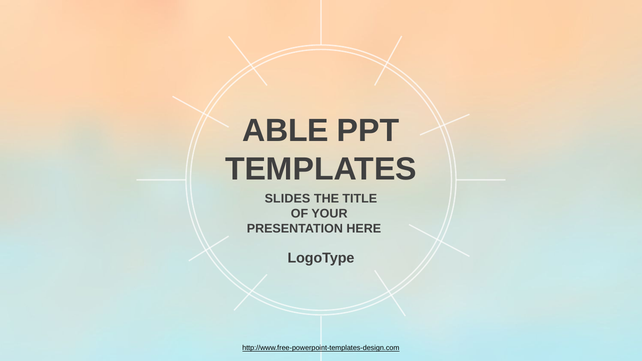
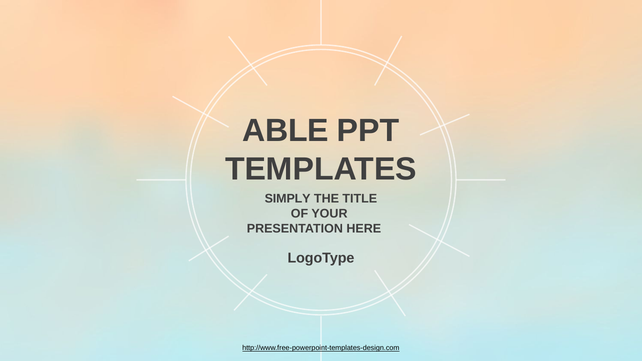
SLIDES: SLIDES -> SIMPLY
